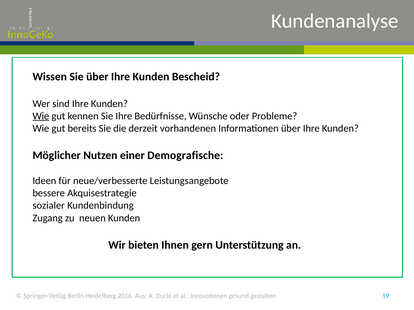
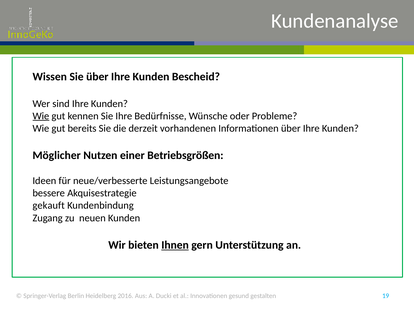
Demografische: Demografische -> Betriebsgrößen
sozialer: sozialer -> gekauft
Ihnen underline: none -> present
